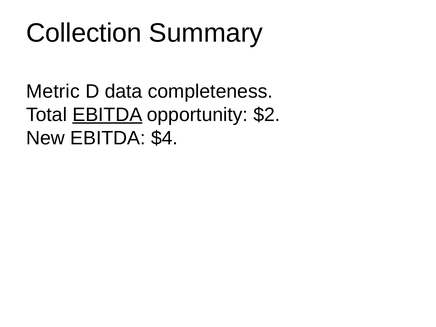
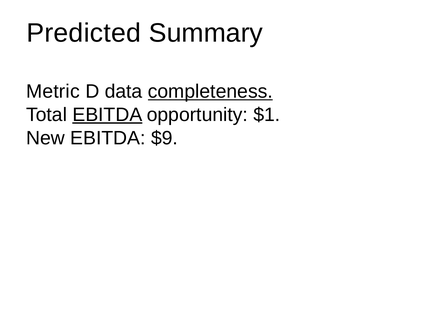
Collection: Collection -> Predicted
completeness underline: none -> present
$2: $2 -> $1
$4: $4 -> $9
